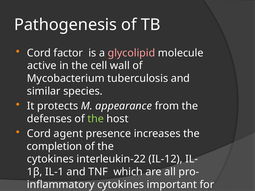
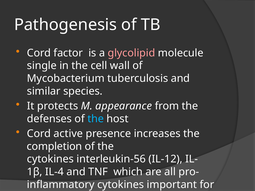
active: active -> single
the at (96, 119) colour: light green -> light blue
agent: agent -> active
interleukin-22: interleukin-22 -> interleukin-56
IL-1: IL-1 -> IL-4
